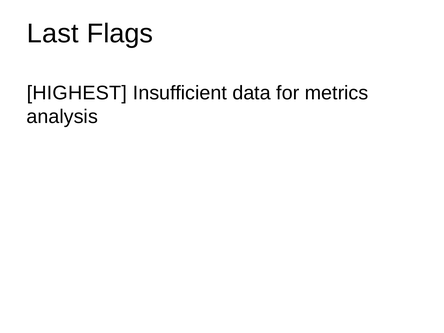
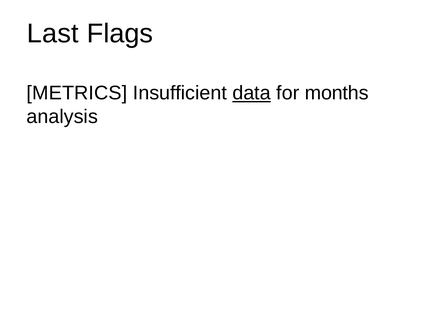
HIGHEST: HIGHEST -> METRICS
data underline: none -> present
metrics: metrics -> months
